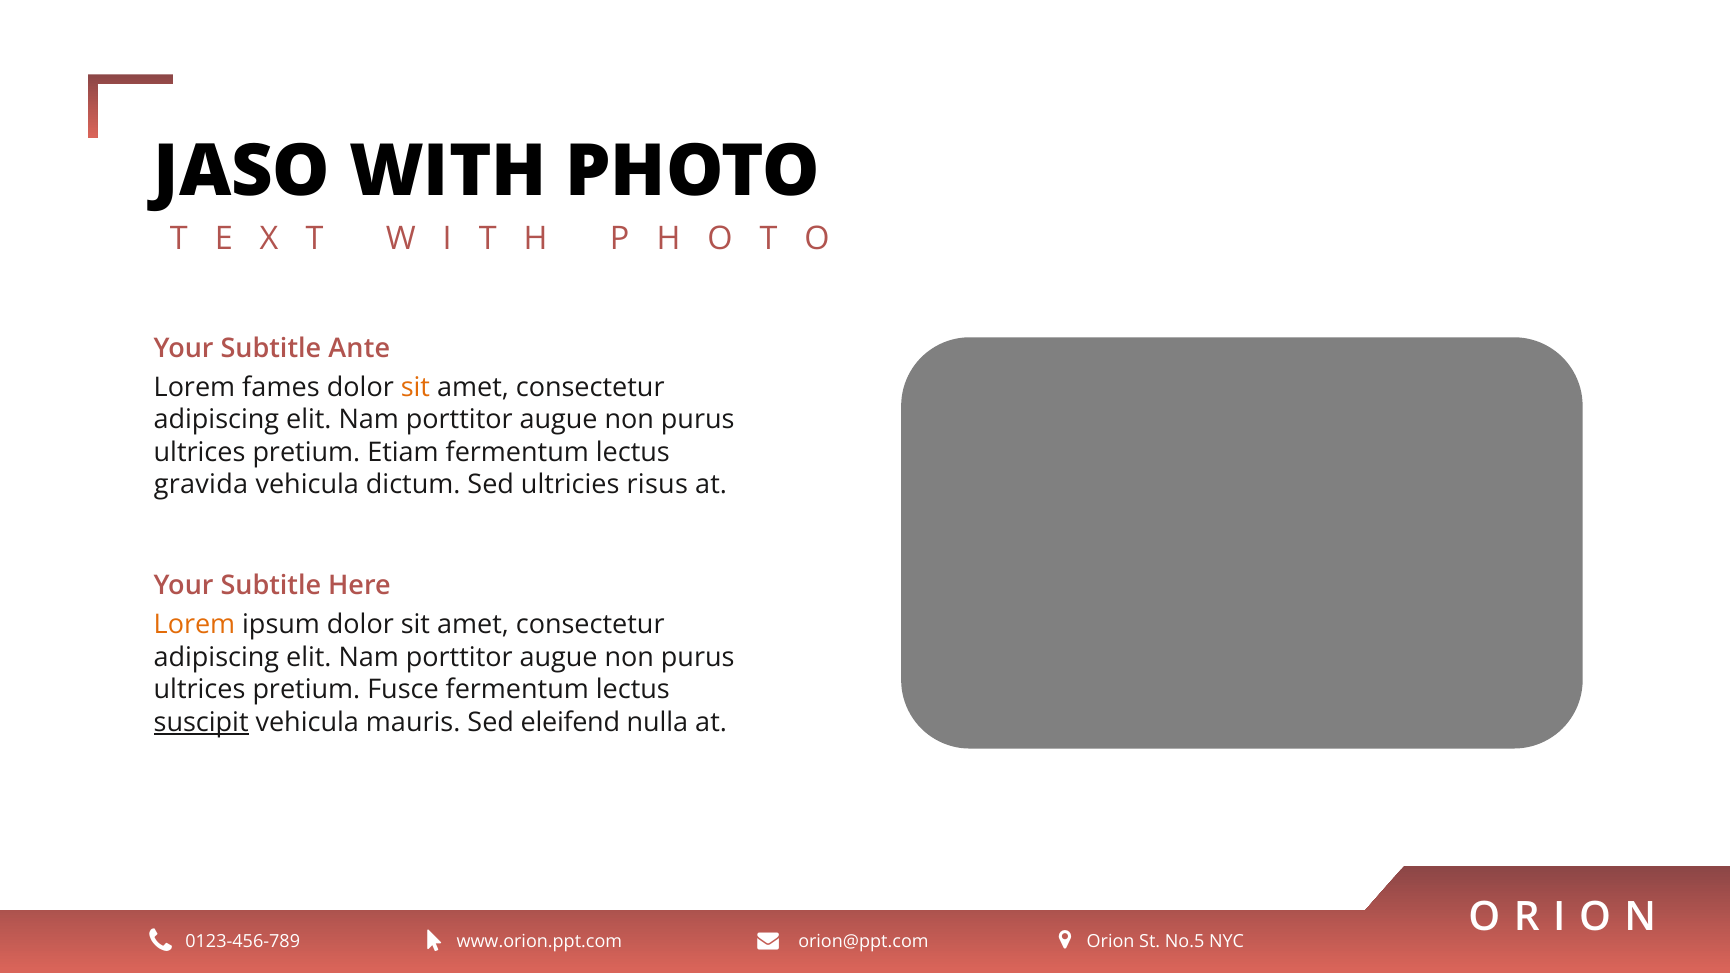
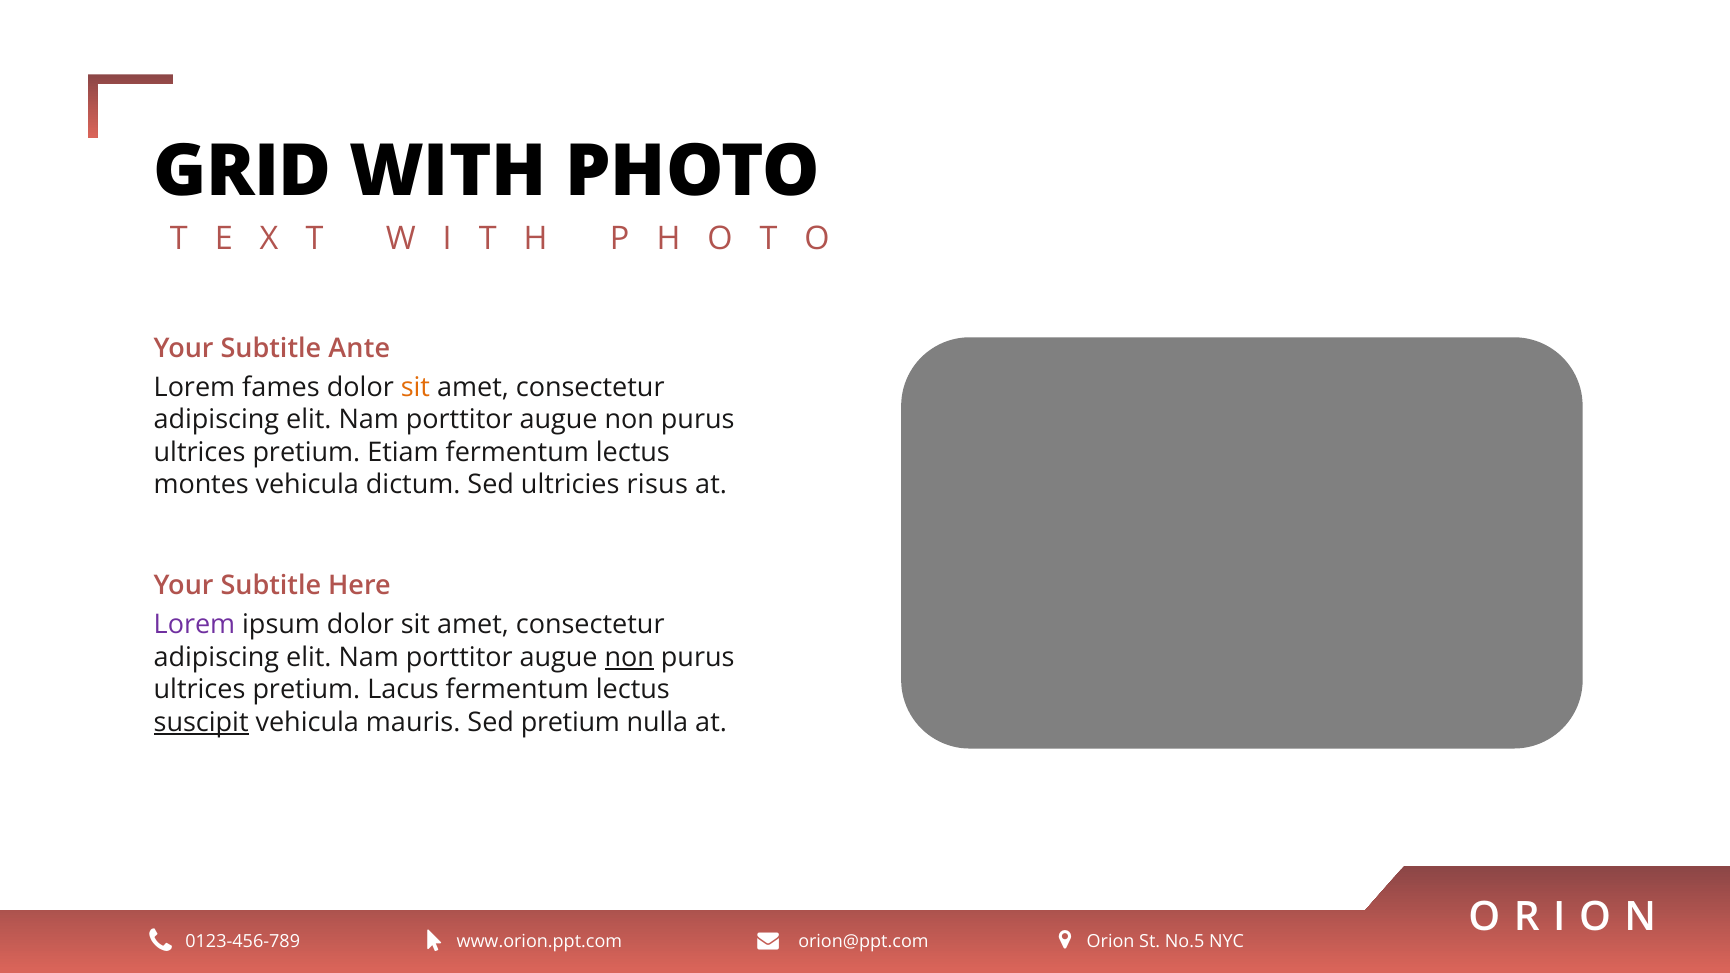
JASO: JASO -> GRID
gravida: gravida -> montes
Lorem at (194, 625) colour: orange -> purple
non at (629, 657) underline: none -> present
Fusce: Fusce -> Lacus
Sed eleifend: eleifend -> pretium
